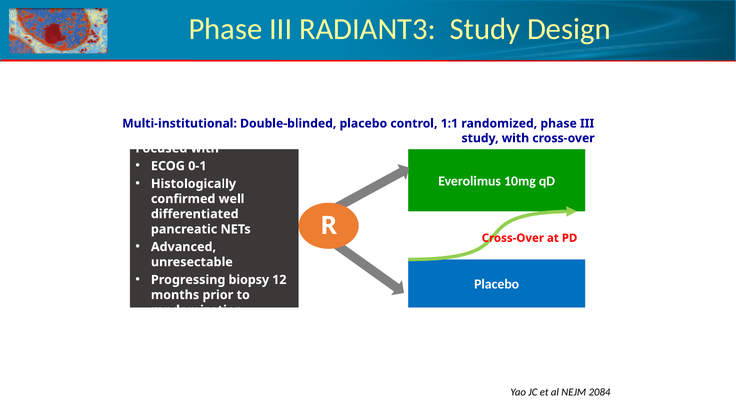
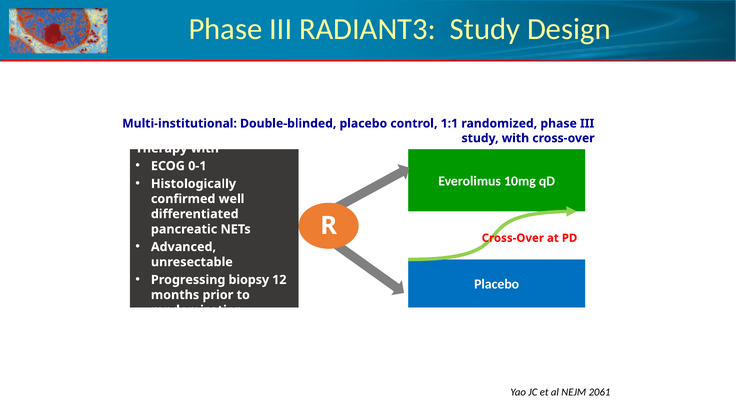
Focused: Focused -> Therapy
2084: 2084 -> 2061
